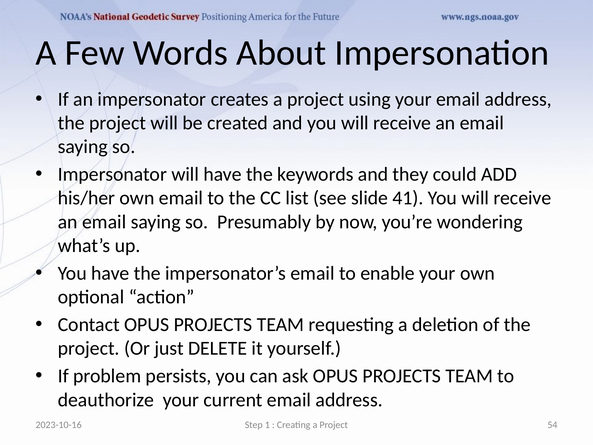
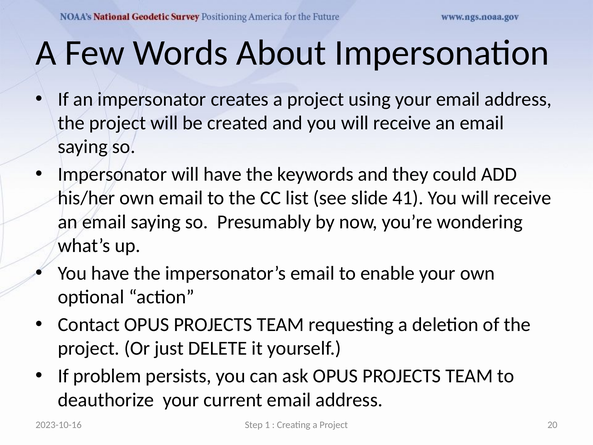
54: 54 -> 20
